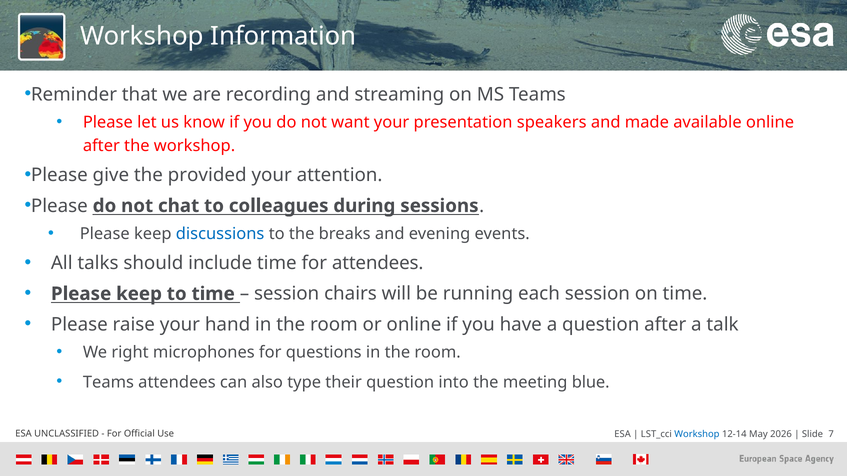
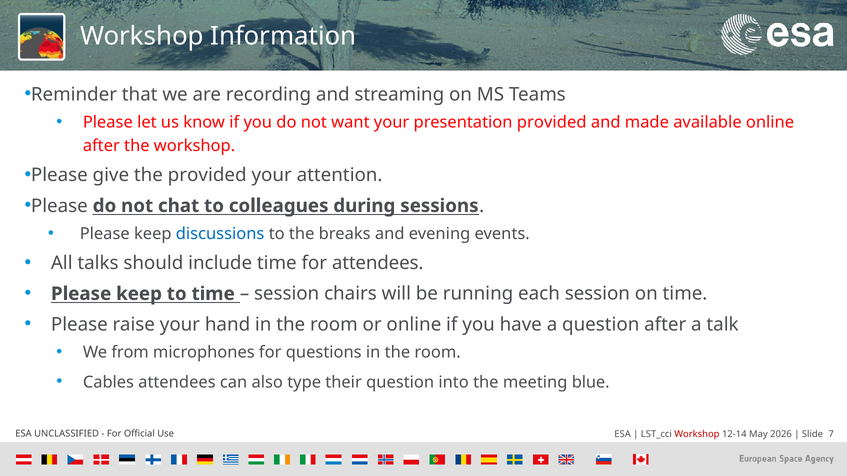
presentation speakers: speakers -> provided
right: right -> from
Teams at (108, 383): Teams -> Cables
Workshop at (697, 435) colour: blue -> red
